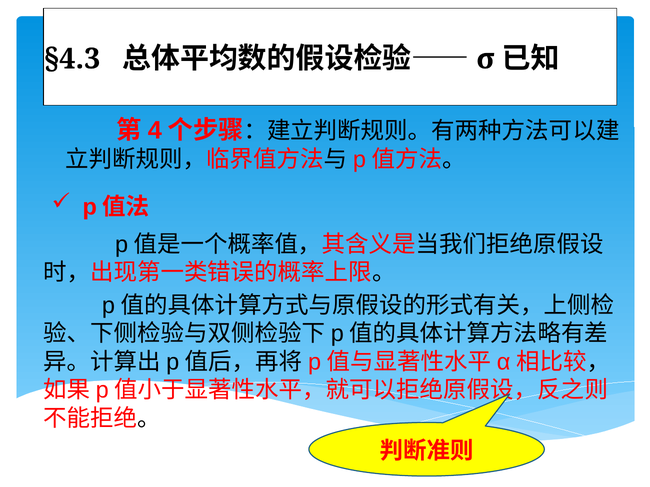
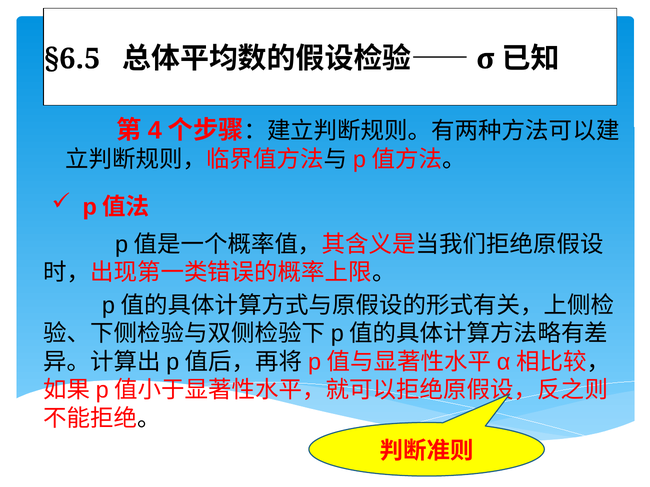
§4.3: §4.3 -> §6.5
